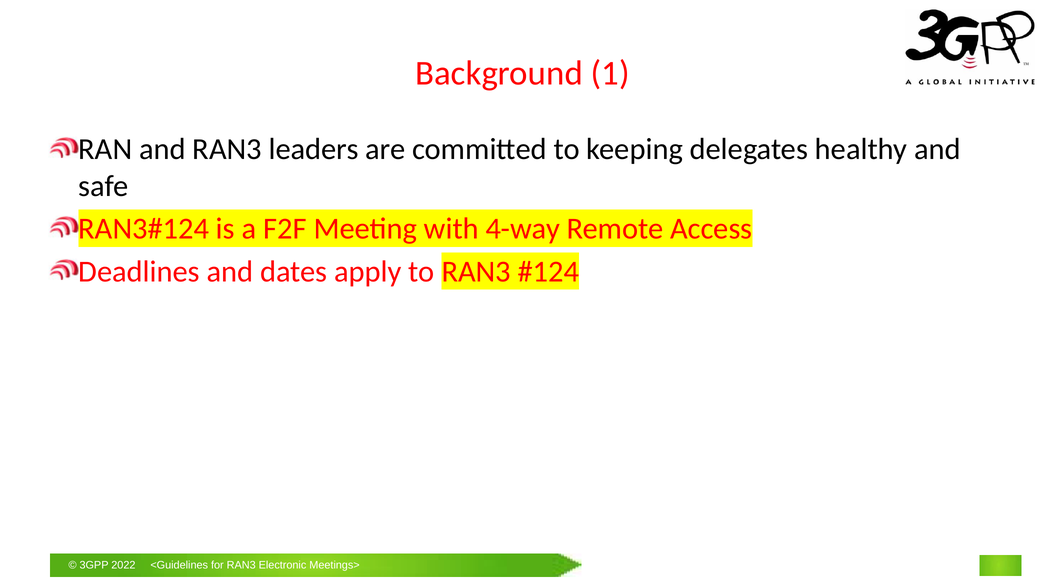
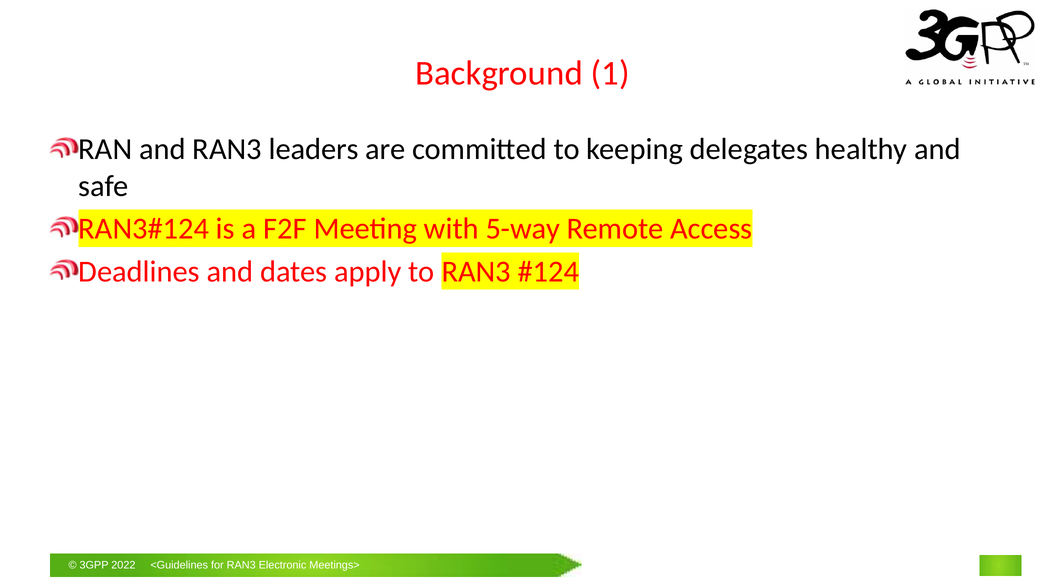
4-way: 4-way -> 5-way
